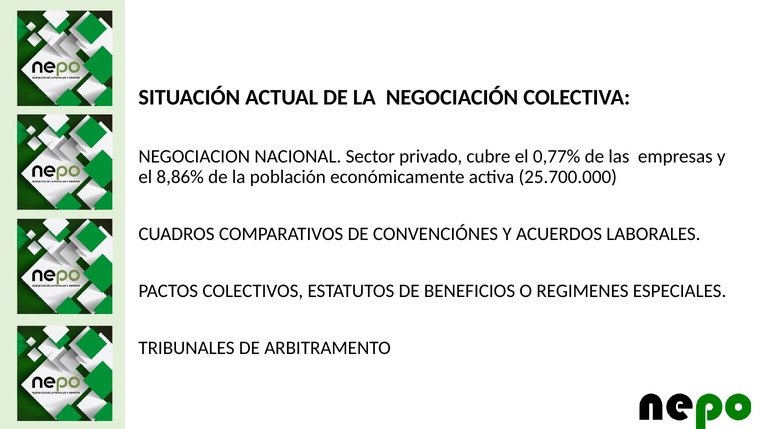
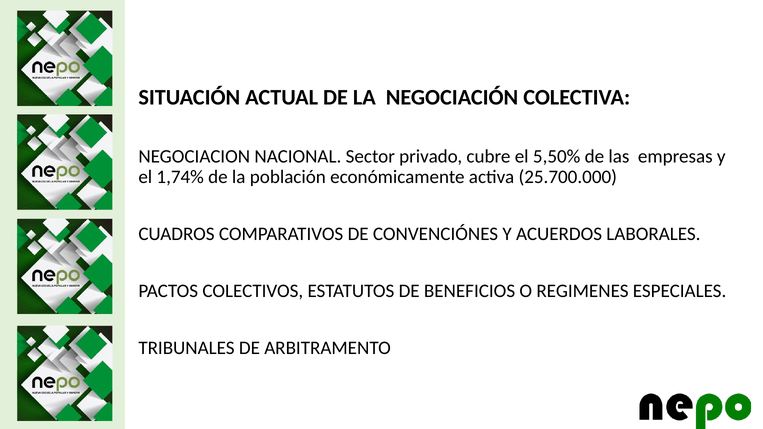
0,77%: 0,77% -> 5,50%
8,86%: 8,86% -> 1,74%
